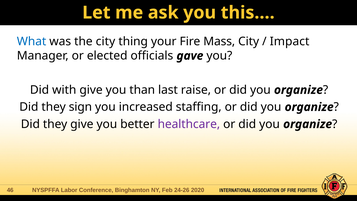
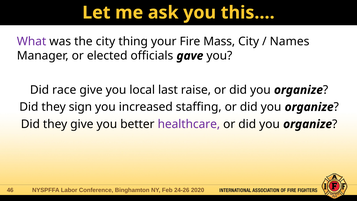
What colour: blue -> purple
Impact: Impact -> Names
with: with -> race
than: than -> local
